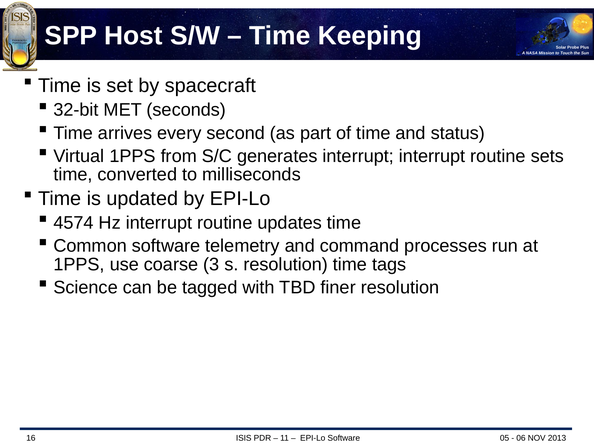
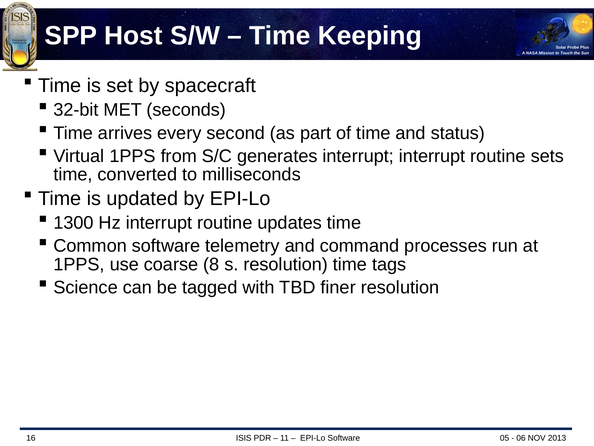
4574: 4574 -> 1300
3: 3 -> 8
